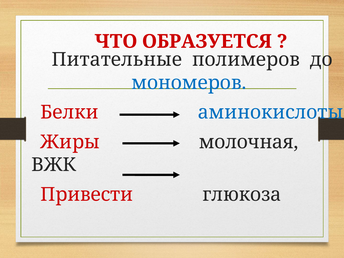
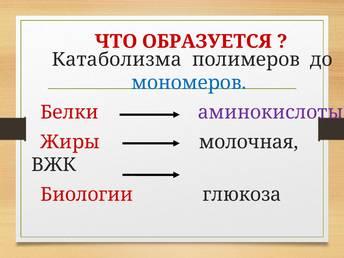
Питательные: Питательные -> Катаболизма
аминокислоты colour: blue -> purple
Привести: Привести -> Биологии
